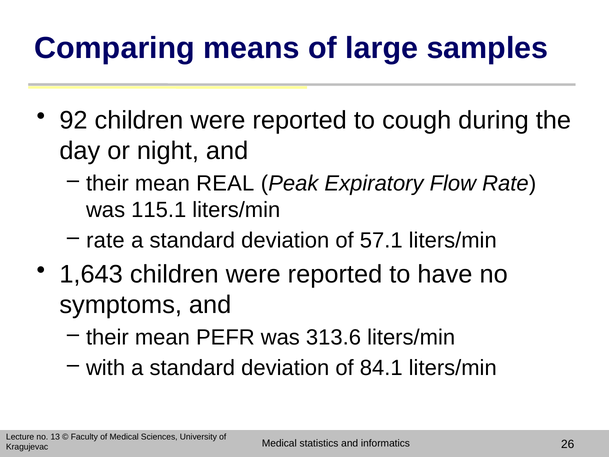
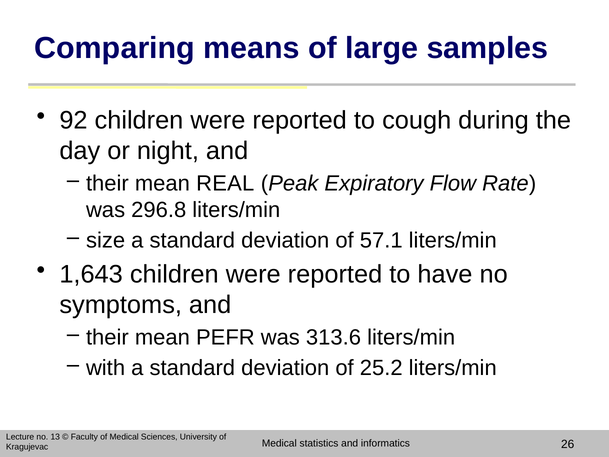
115.1: 115.1 -> 296.8
rate at (105, 240): rate -> size
84.1: 84.1 -> 25.2
